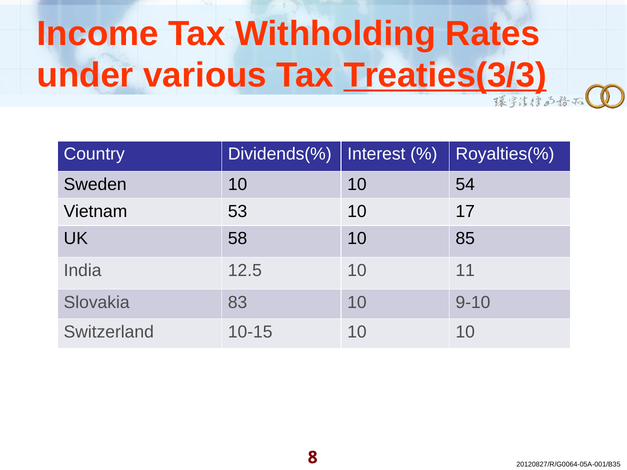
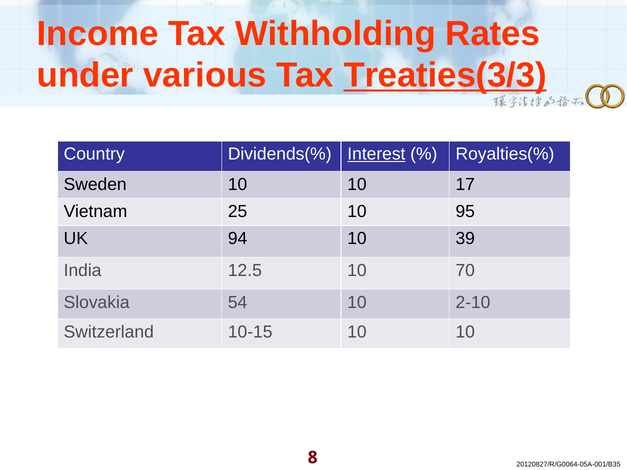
Interest underline: none -> present
54: 54 -> 17
53: 53 -> 25
17: 17 -> 95
58: 58 -> 94
85: 85 -> 39
11: 11 -> 70
83: 83 -> 54
9-10: 9-10 -> 2-10
